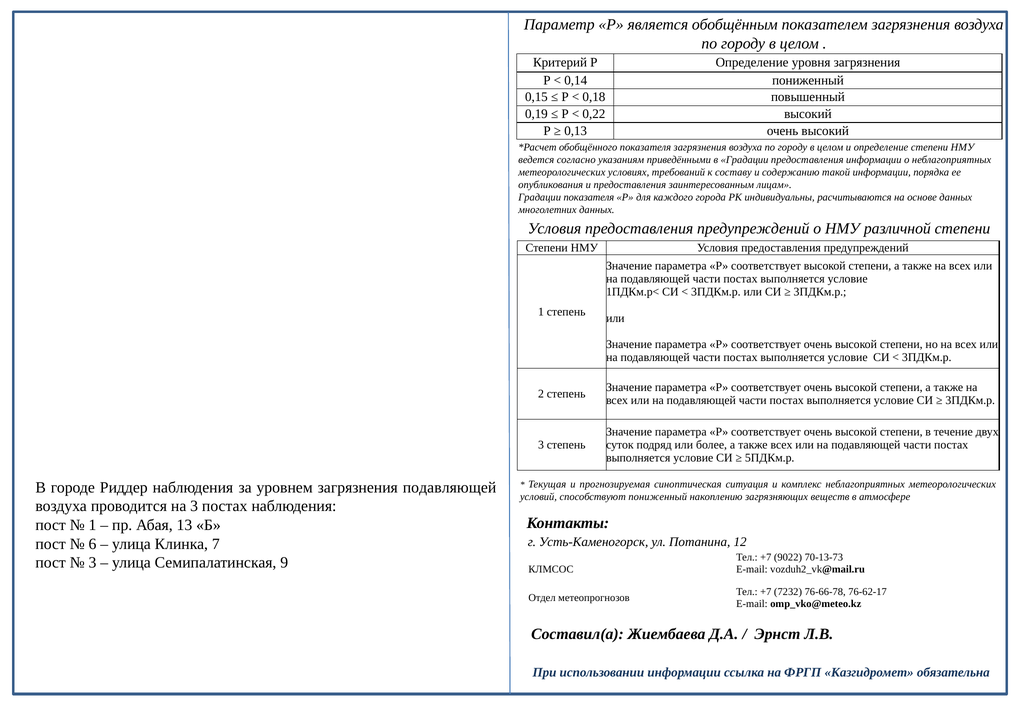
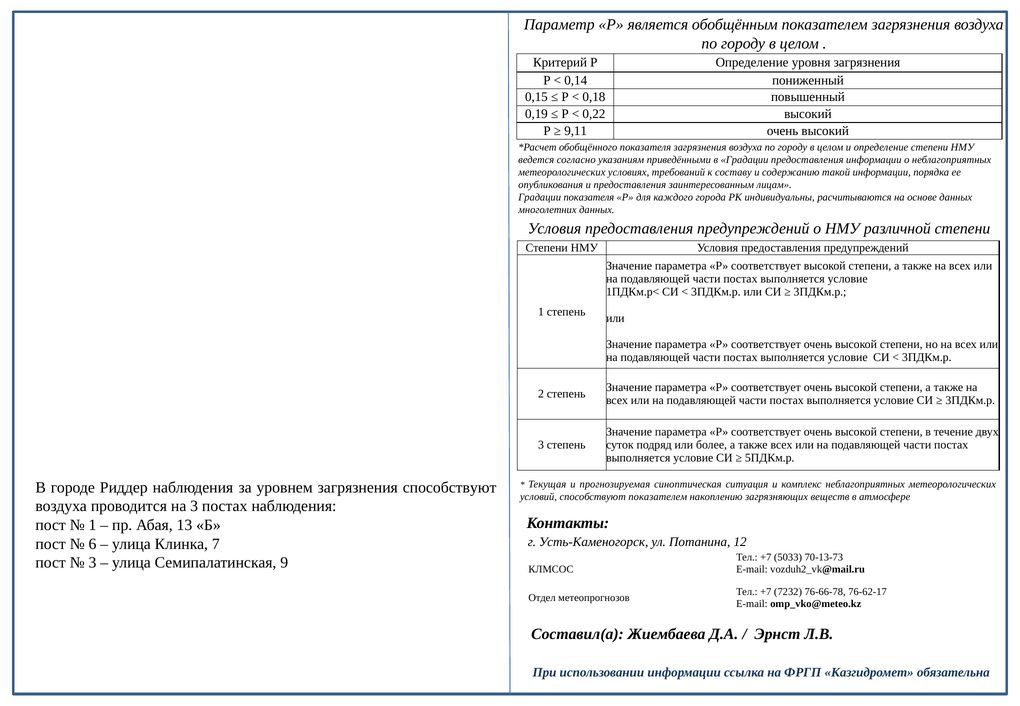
0,13: 0,13 -> 9,11
загрязнения подавляющей: подавляющей -> способствуют
способствуют пониженный: пониженный -> показателем
9022: 9022 -> 5033
